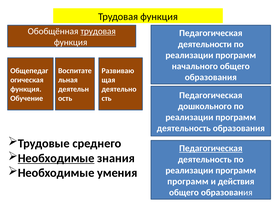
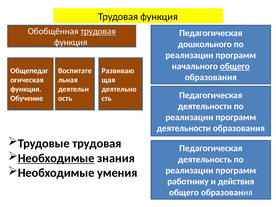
деятельности: деятельности -> дошкольного
общего at (235, 66) underline: none -> present
дошкольного at (205, 106): дошкольного -> деятельности
деятельность at (184, 128): деятельность -> деятельности
Трудовые среднего: среднего -> трудовая
Педагогическая at (211, 148) underline: present -> none
программ at (188, 181): программ -> работнику
